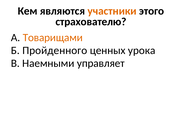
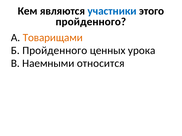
участники colour: orange -> blue
страхователю at (91, 22): страхователю -> пройденного
управляет: управляет -> относится
